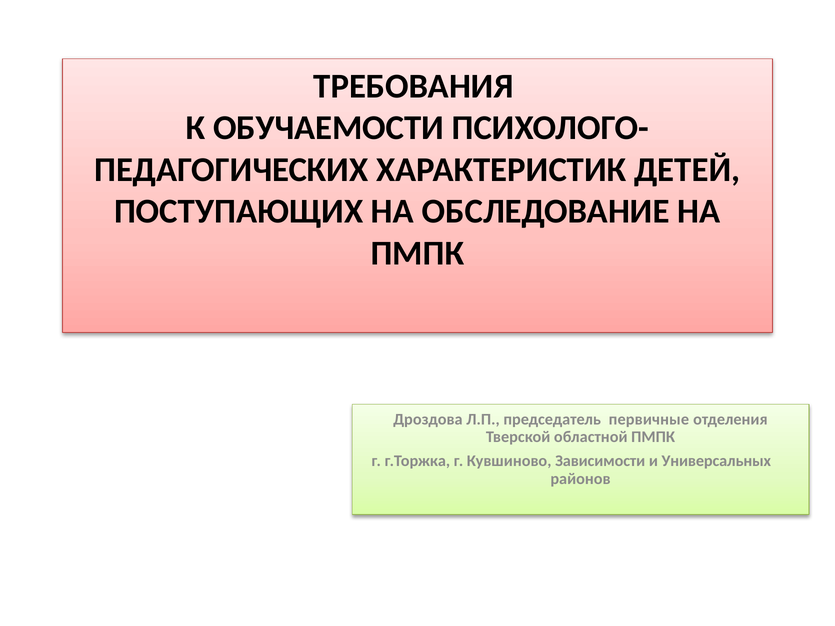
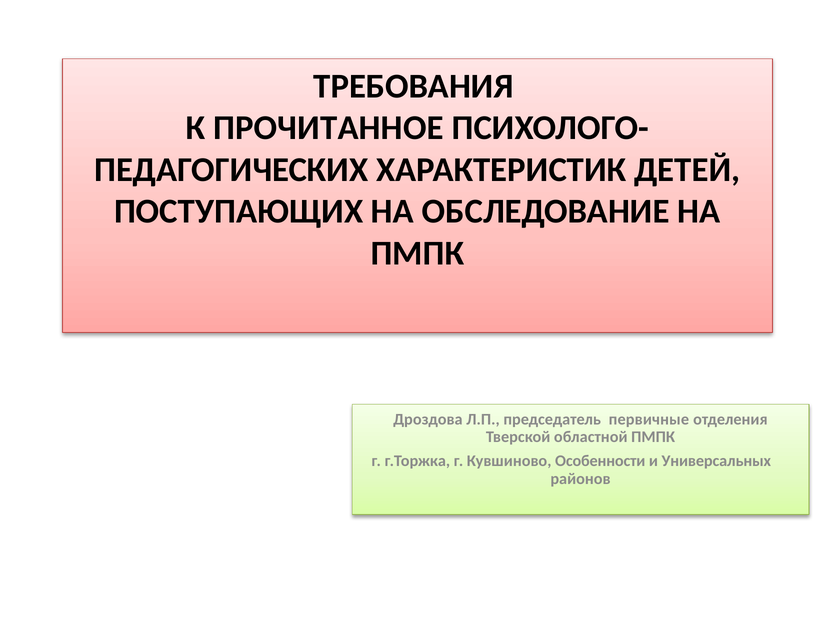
ОБУЧАЕМОСТИ: ОБУЧАЕМОСТИ -> ПРОЧИТАННОЕ
Зависимости: Зависимости -> Особенности
